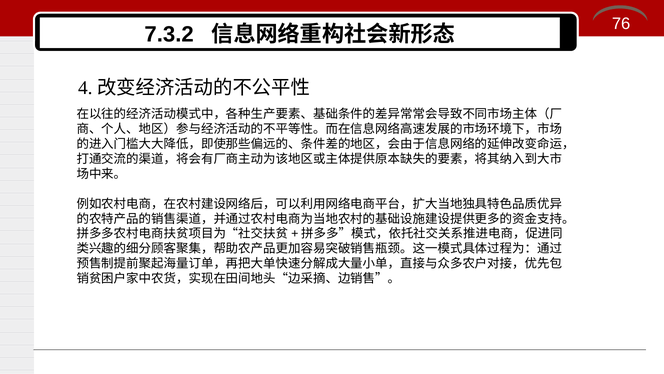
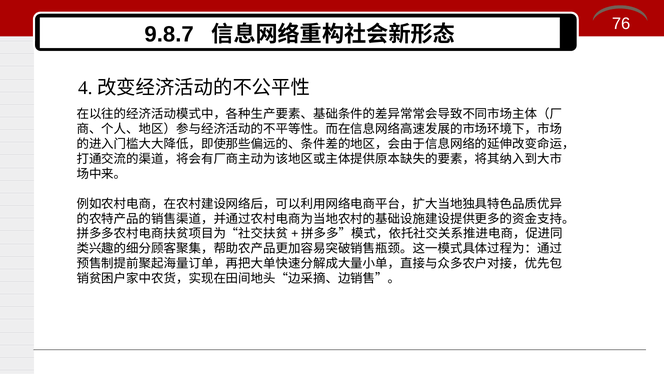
7.3.2: 7.3.2 -> 9.8.7
